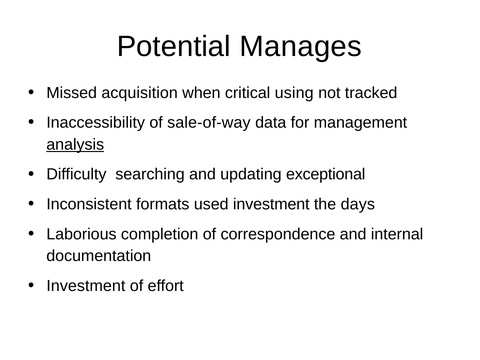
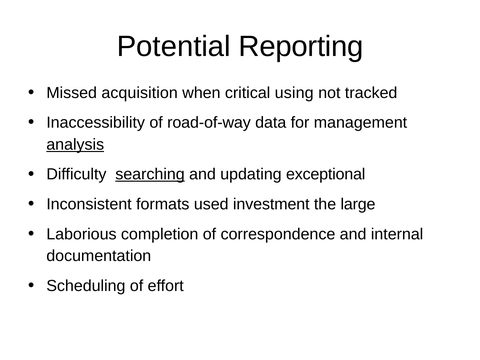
Manages: Manages -> Reporting
sale-of-way: sale-of-way -> road-of-way
searching underline: none -> present
days: days -> large
Investment at (86, 286): Investment -> Scheduling
